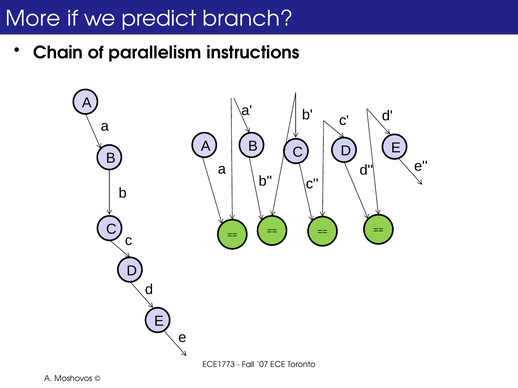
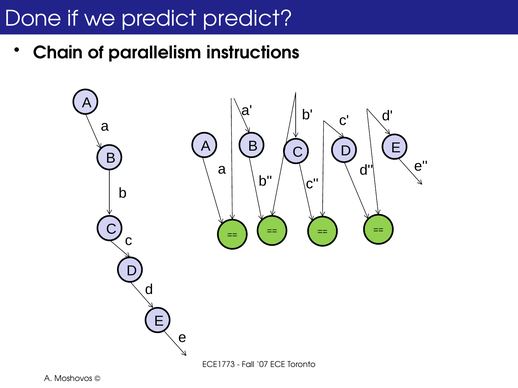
More: More -> Done
predict branch: branch -> predict
